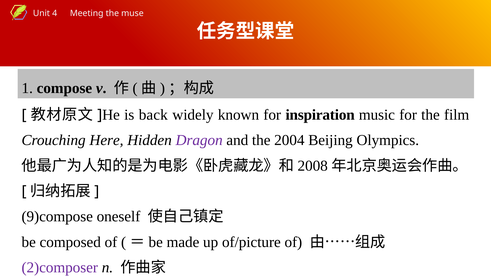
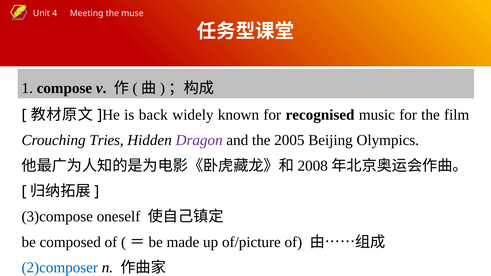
inspiration: inspiration -> recognised
Here: Here -> Tries
2004: 2004 -> 2005
9)compose: 9)compose -> 3)compose
2)composer colour: purple -> blue
